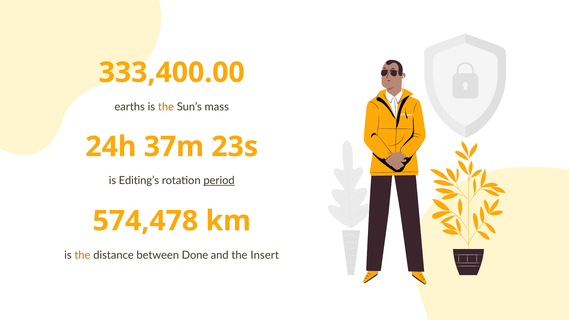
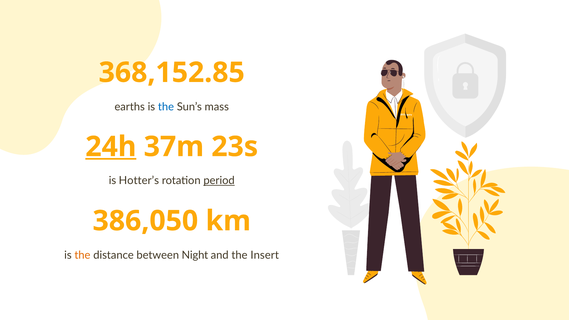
333,400.00: 333,400.00 -> 368,152.85
the at (166, 107) colour: orange -> blue
24h underline: none -> present
Editing’s: Editing’s -> Hotter’s
574,478: 574,478 -> 386,050
Done: Done -> Night
